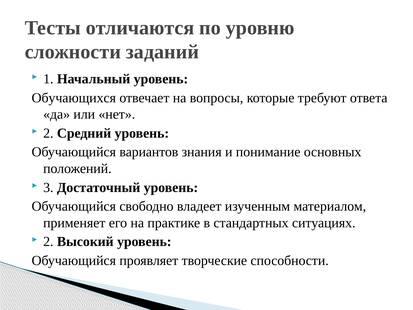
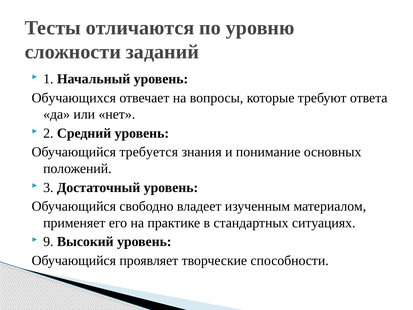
вариантов: вариантов -> требуется
2 at (48, 241): 2 -> 9
